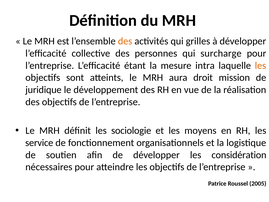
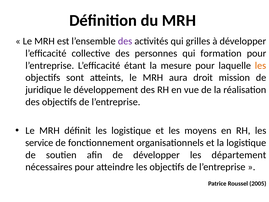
des at (125, 41) colour: orange -> purple
surcharge: surcharge -> formation
mesure intra: intra -> pour
les sociologie: sociologie -> logistique
considération: considération -> département
